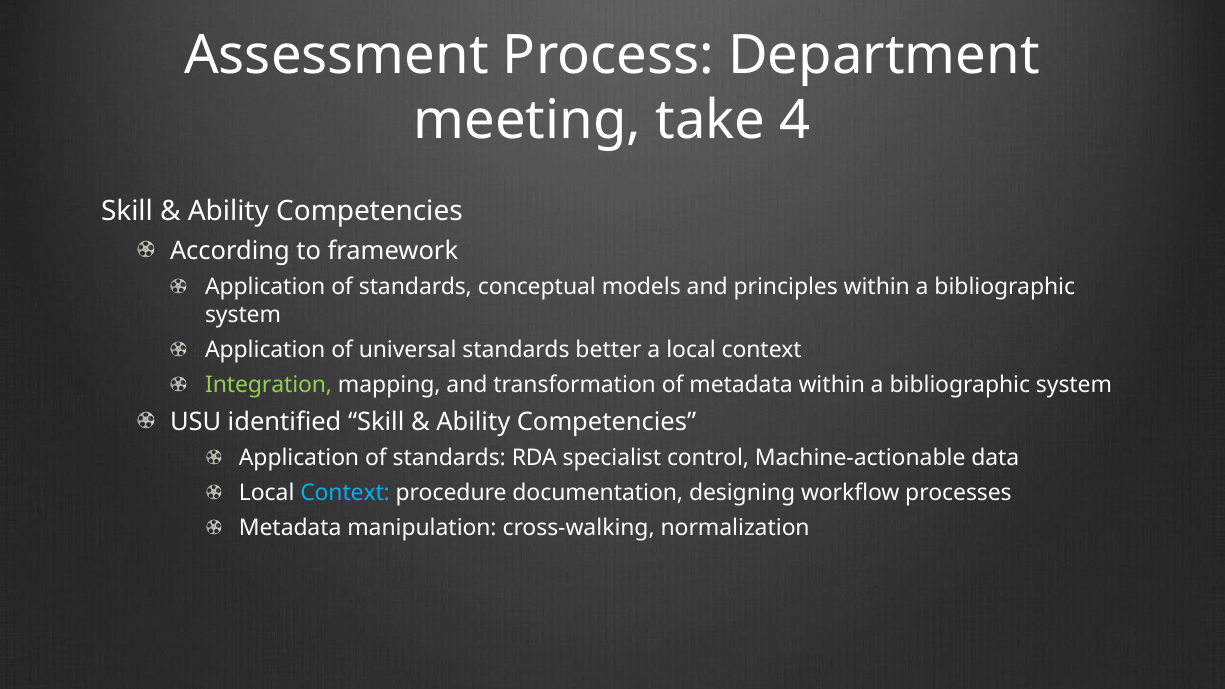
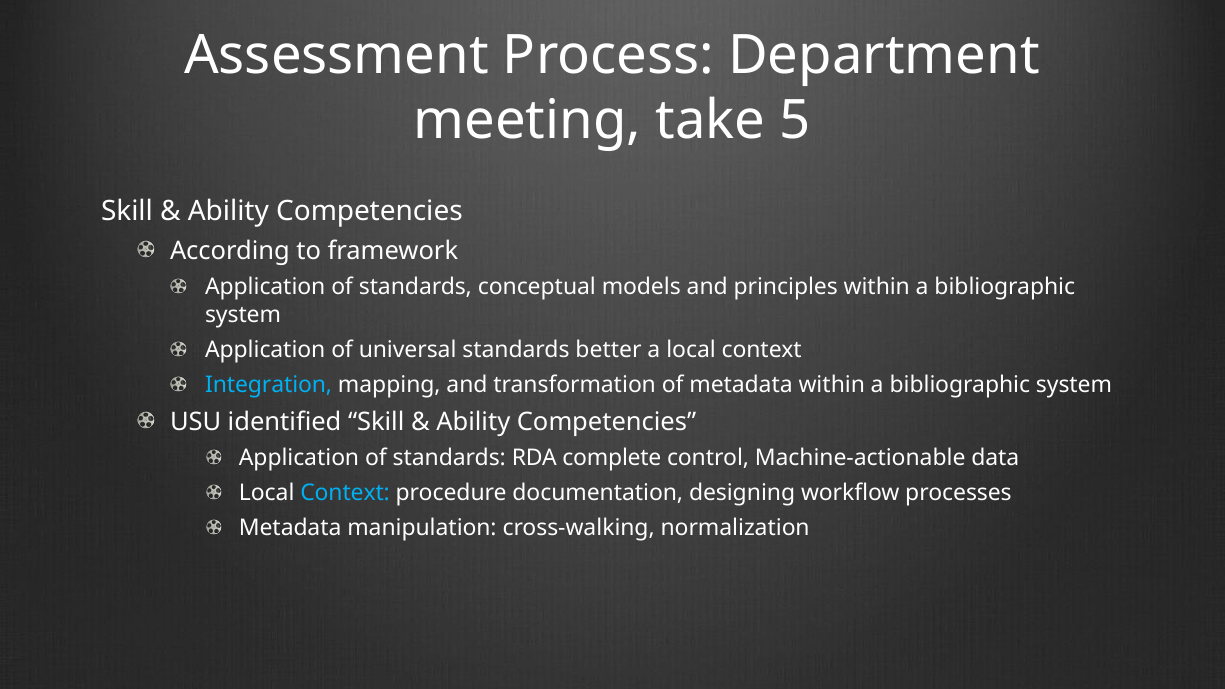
4: 4 -> 5
Integration colour: light green -> light blue
specialist: specialist -> complete
